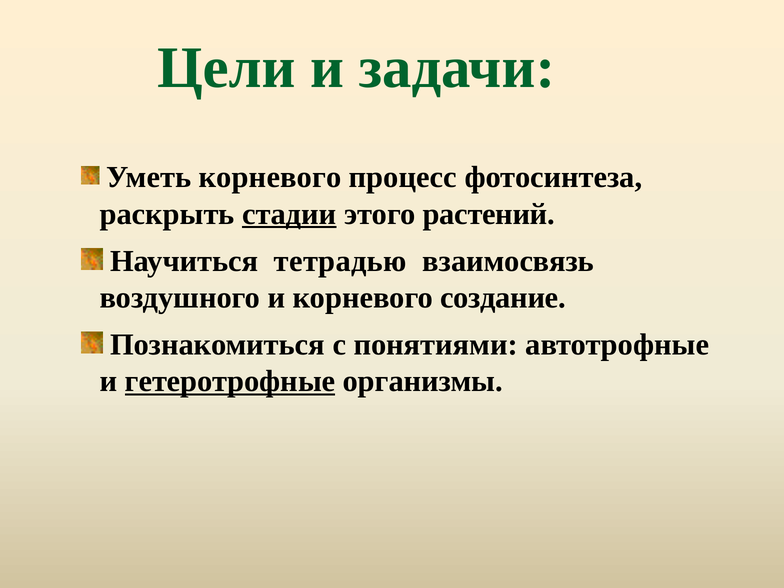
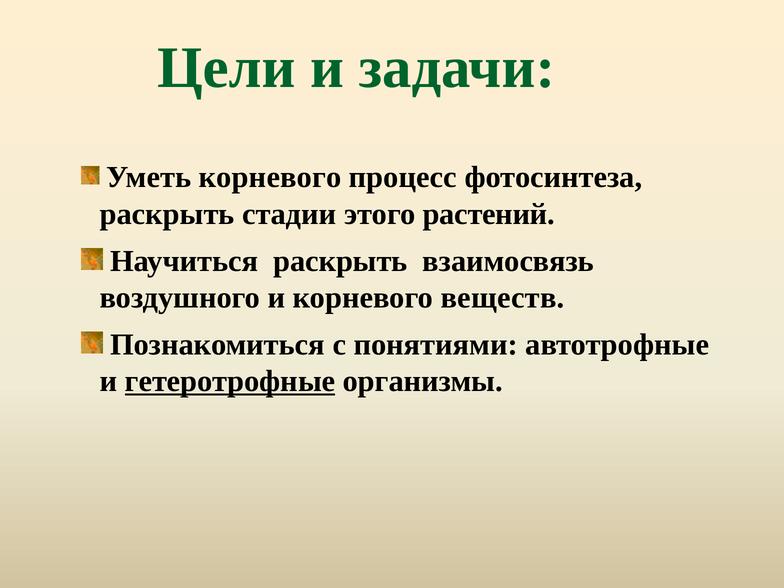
стадии underline: present -> none
Научиться тетрадью: тетрадью -> раскрыть
создание: создание -> веществ
